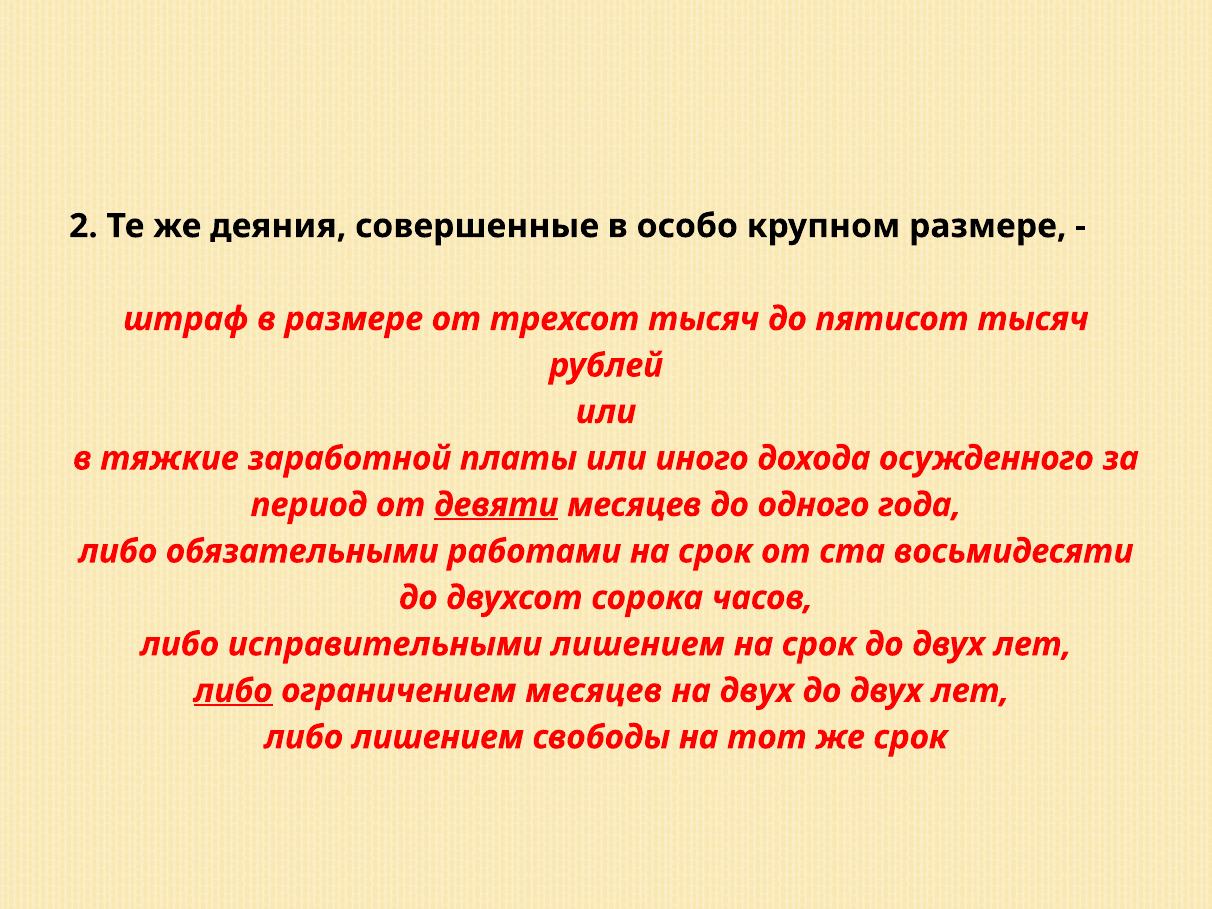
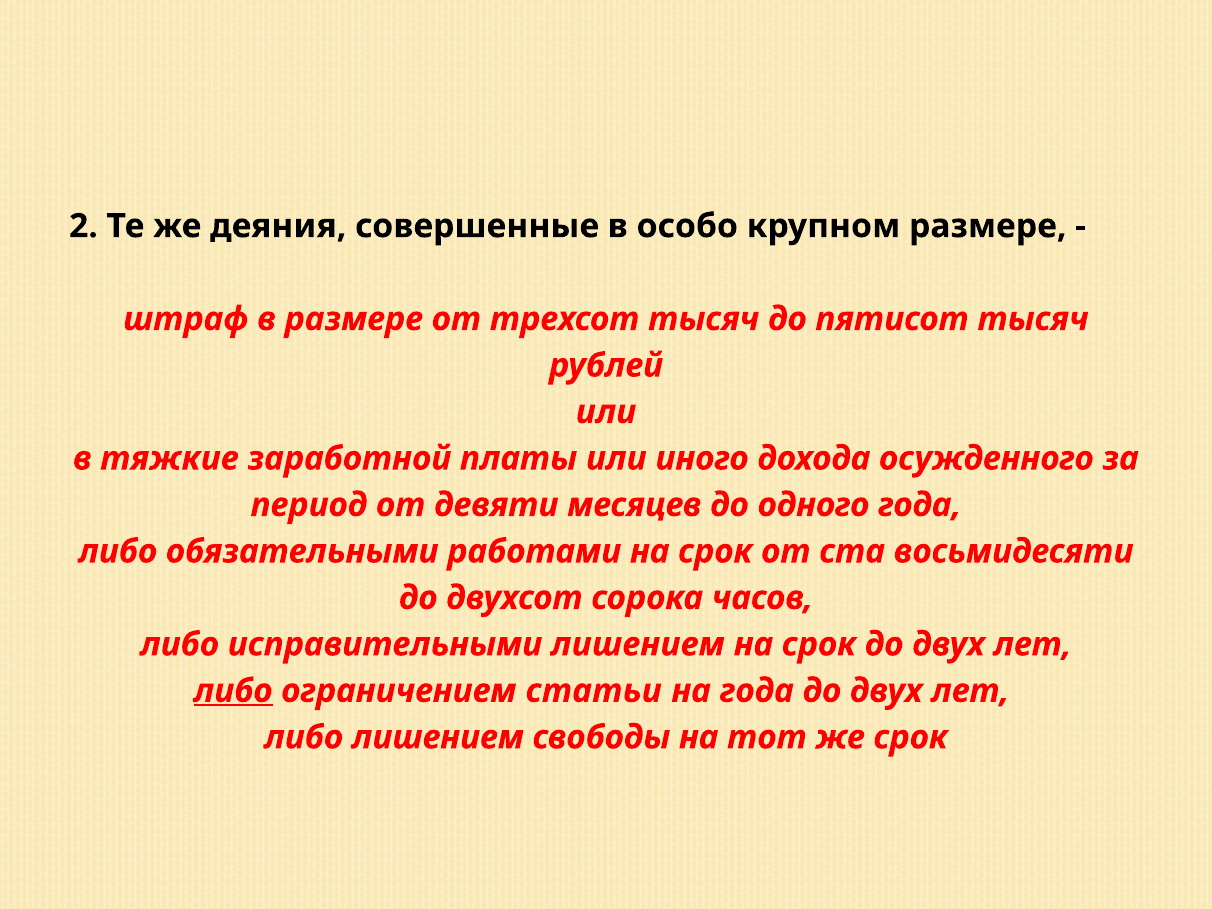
девяти underline: present -> none
ограничением месяцев: месяцев -> статьи
на двух: двух -> года
